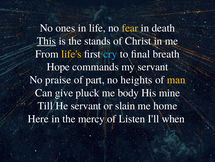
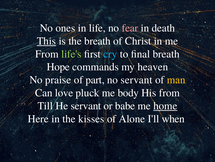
fear colour: yellow -> pink
the stands: stands -> breath
life's colour: yellow -> light green
my servant: servant -> heaven
no heights: heights -> servant
give: give -> love
His mine: mine -> from
slain: slain -> babe
home underline: none -> present
mercy: mercy -> kisses
Listen: Listen -> Alone
